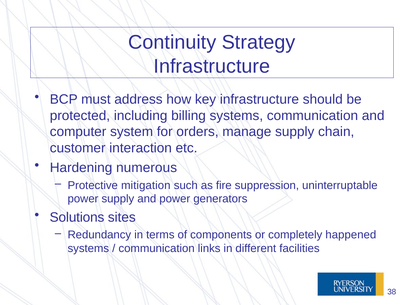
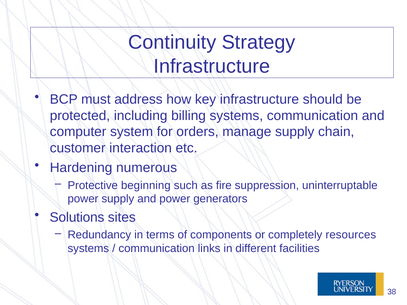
mitigation: mitigation -> beginning
happened: happened -> resources
